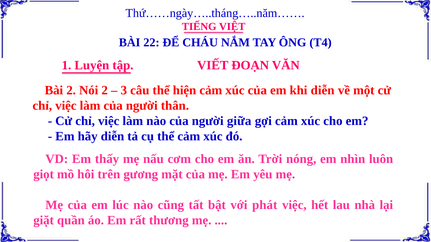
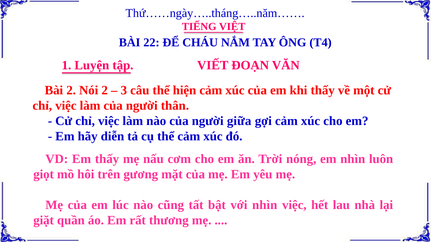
khi diễn: diễn -> thấy
với phát: phát -> nhìn
